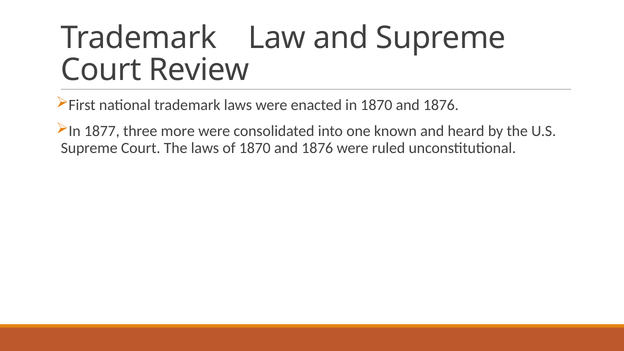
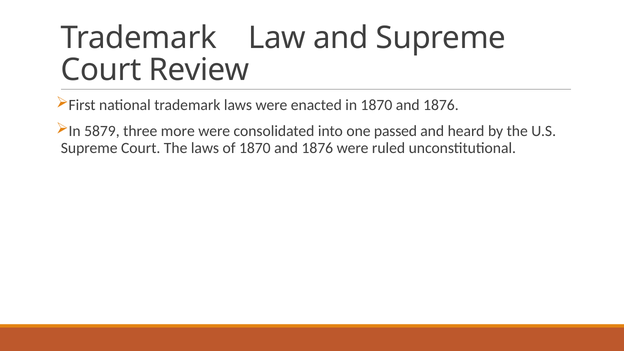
1877: 1877 -> 5879
known: known -> passed
